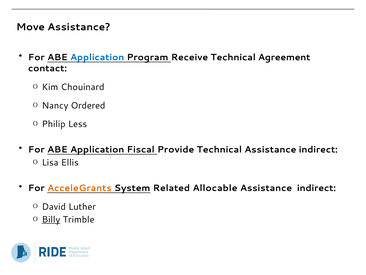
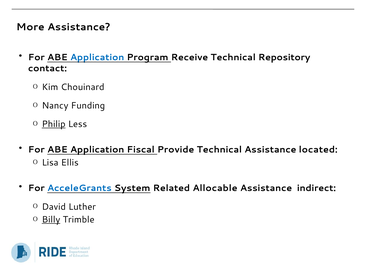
Move: Move -> More
Agreement: Agreement -> Repository
Ordered: Ordered -> Funding
Philip underline: none -> present
Technical Assistance indirect: indirect -> located
AcceleGrants colour: orange -> blue
